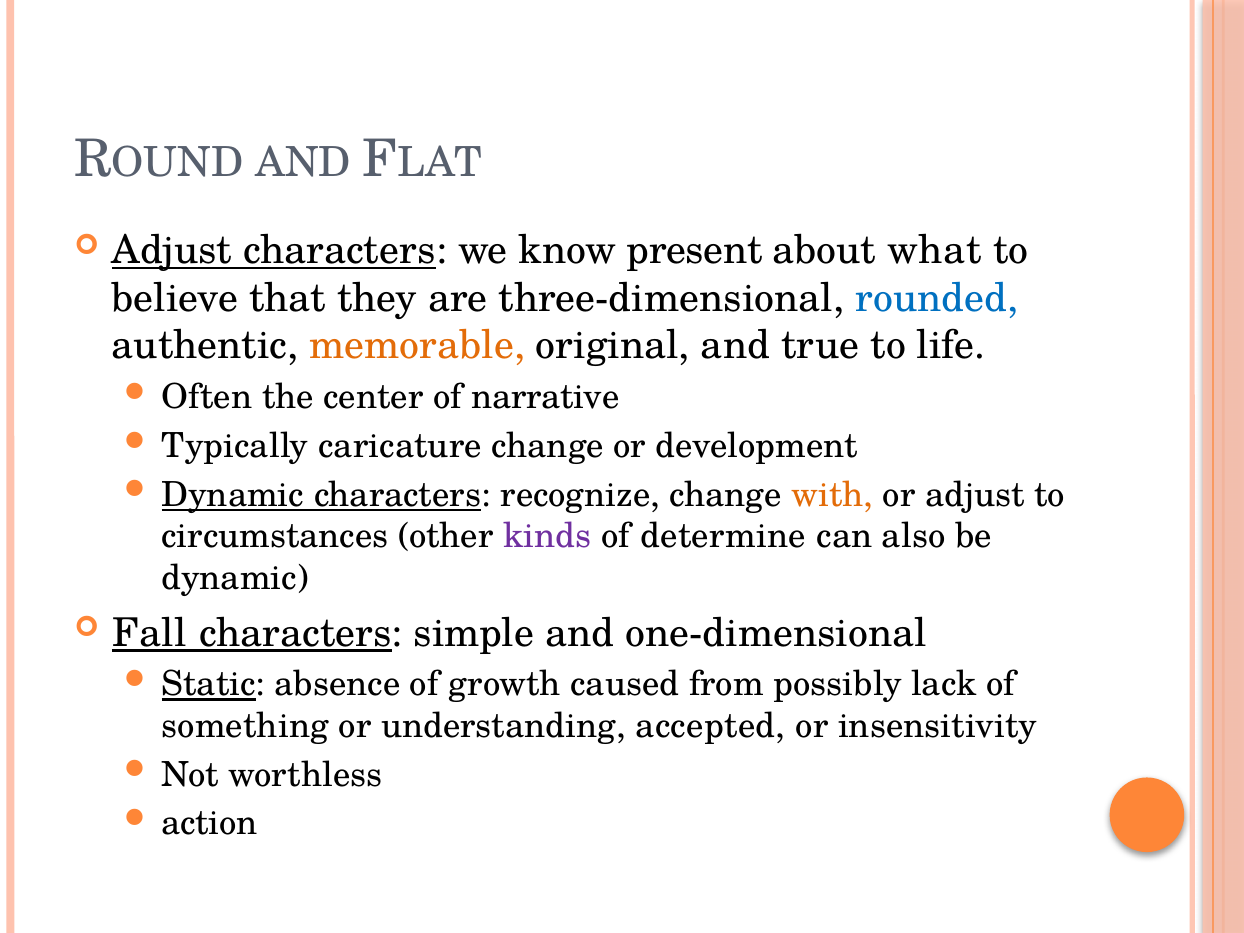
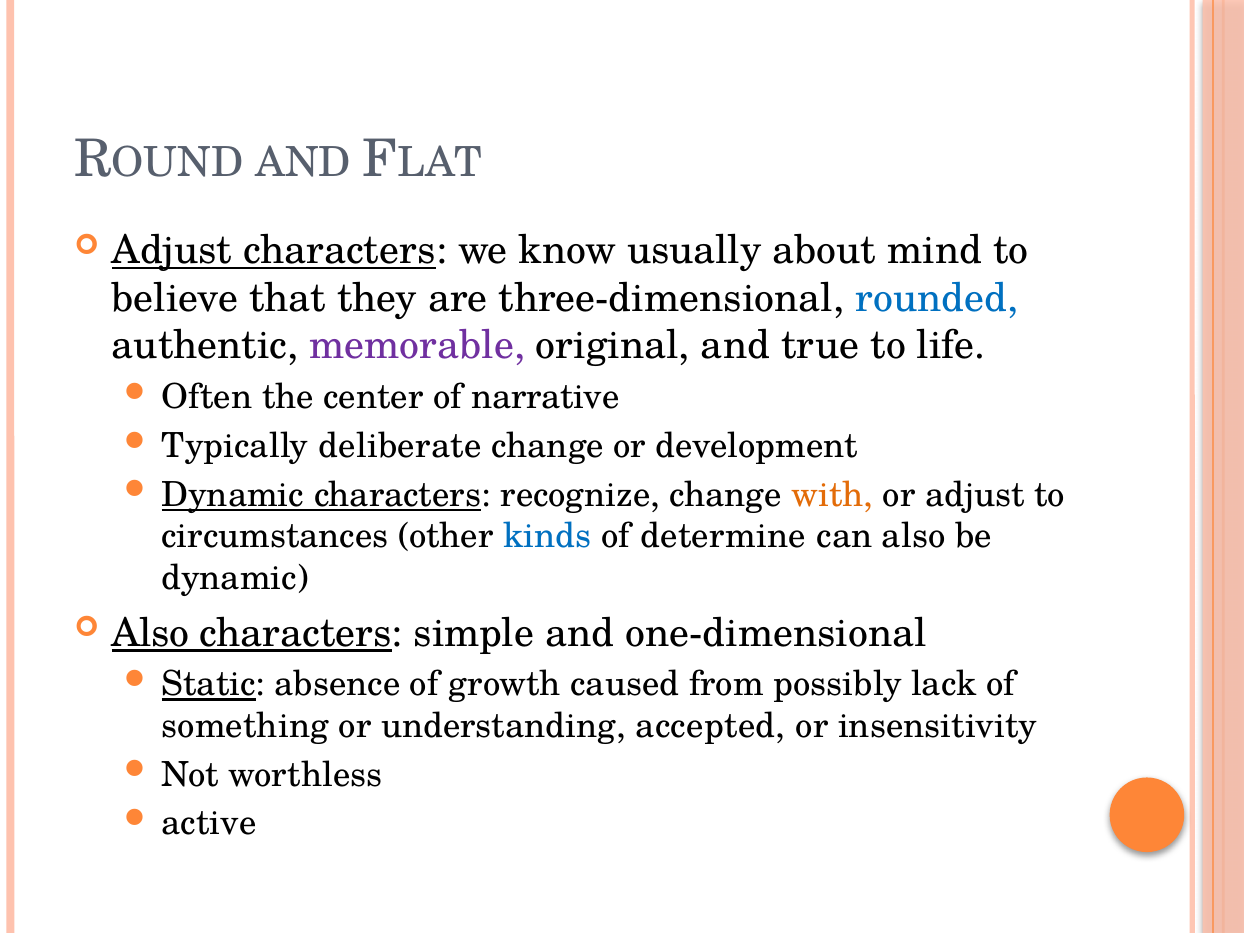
present: present -> usually
what: what -> mind
memorable colour: orange -> purple
caricature: caricature -> deliberate
kinds colour: purple -> blue
Fall at (150, 633): Fall -> Also
action: action -> active
